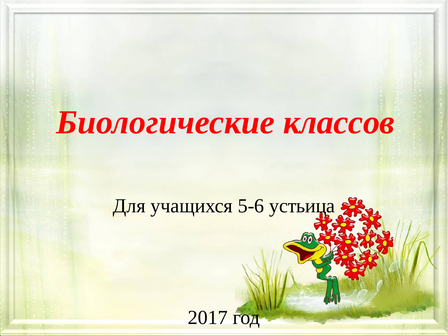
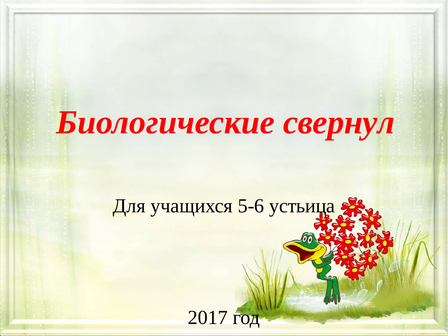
классов: классов -> свернул
